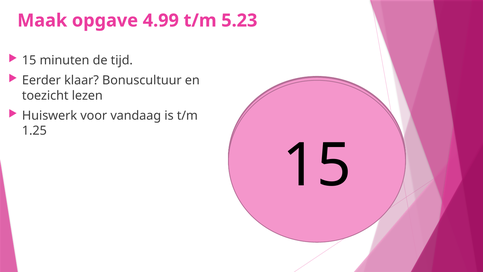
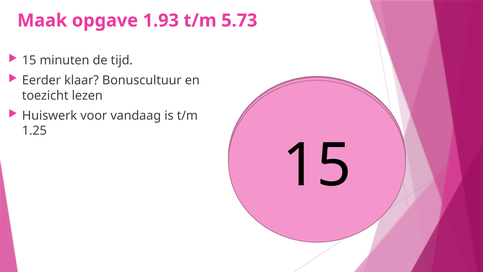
4.99: 4.99 -> 1.93
5.23: 5.23 -> 5.73
